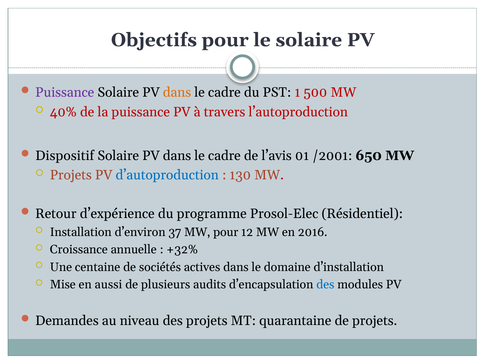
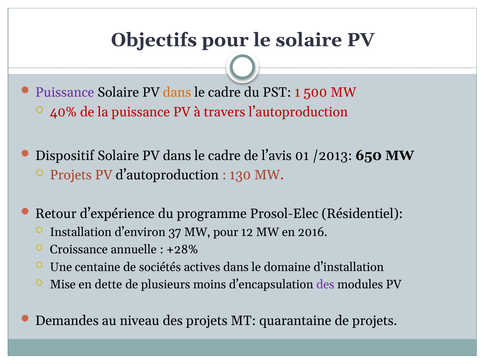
/2001: /2001 -> /2013
d’autoproduction colour: blue -> black
+32%: +32% -> +28%
aussi: aussi -> dette
audits: audits -> moins
des at (325, 284) colour: blue -> purple
